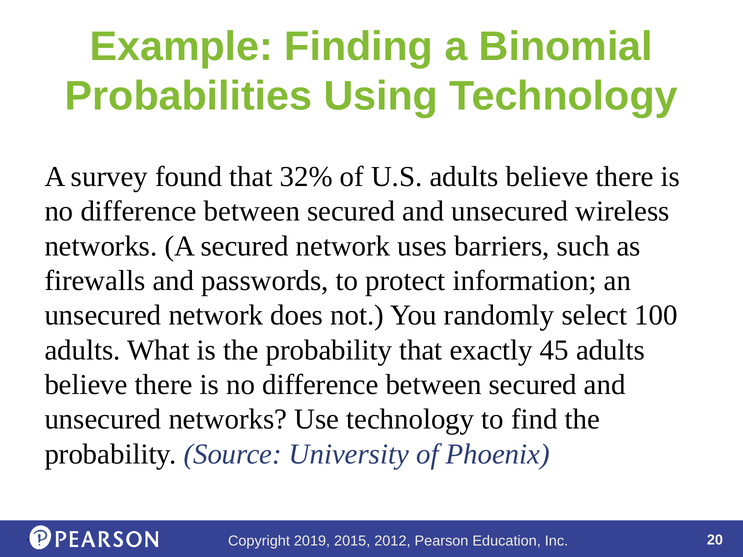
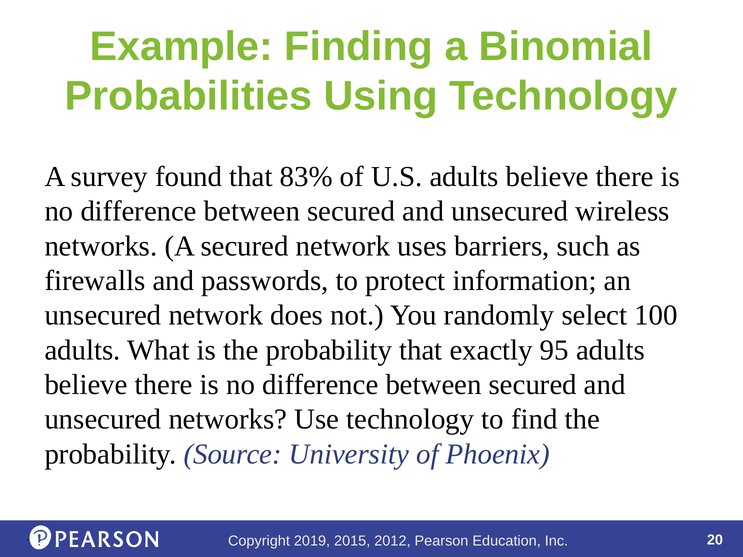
32%: 32% -> 83%
45: 45 -> 95
